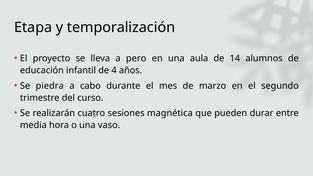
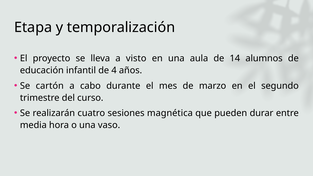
pero: pero -> visto
piedra: piedra -> cartón
